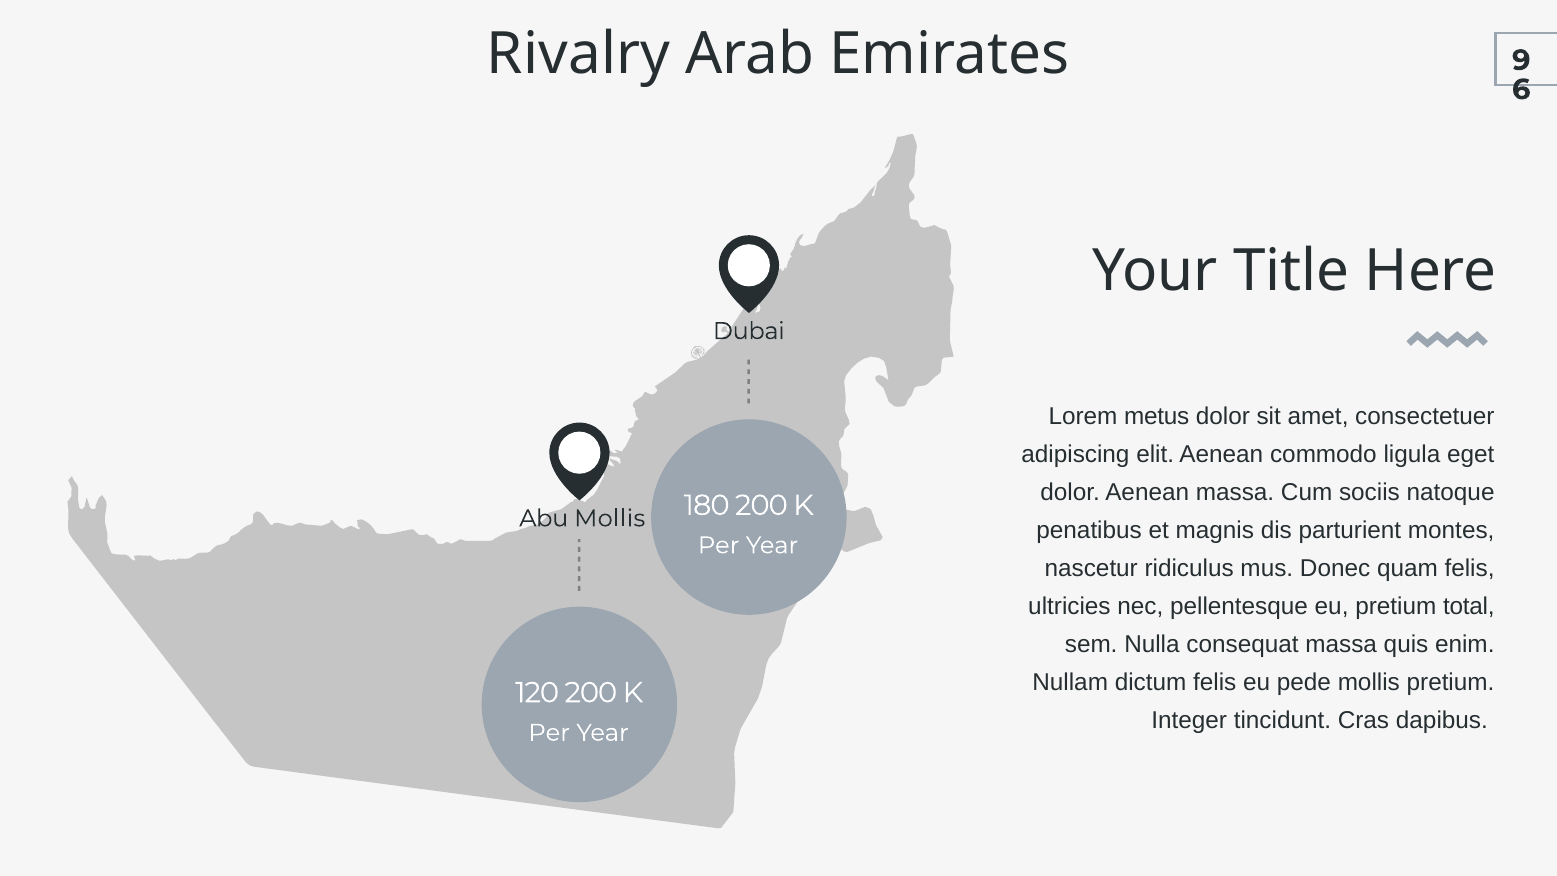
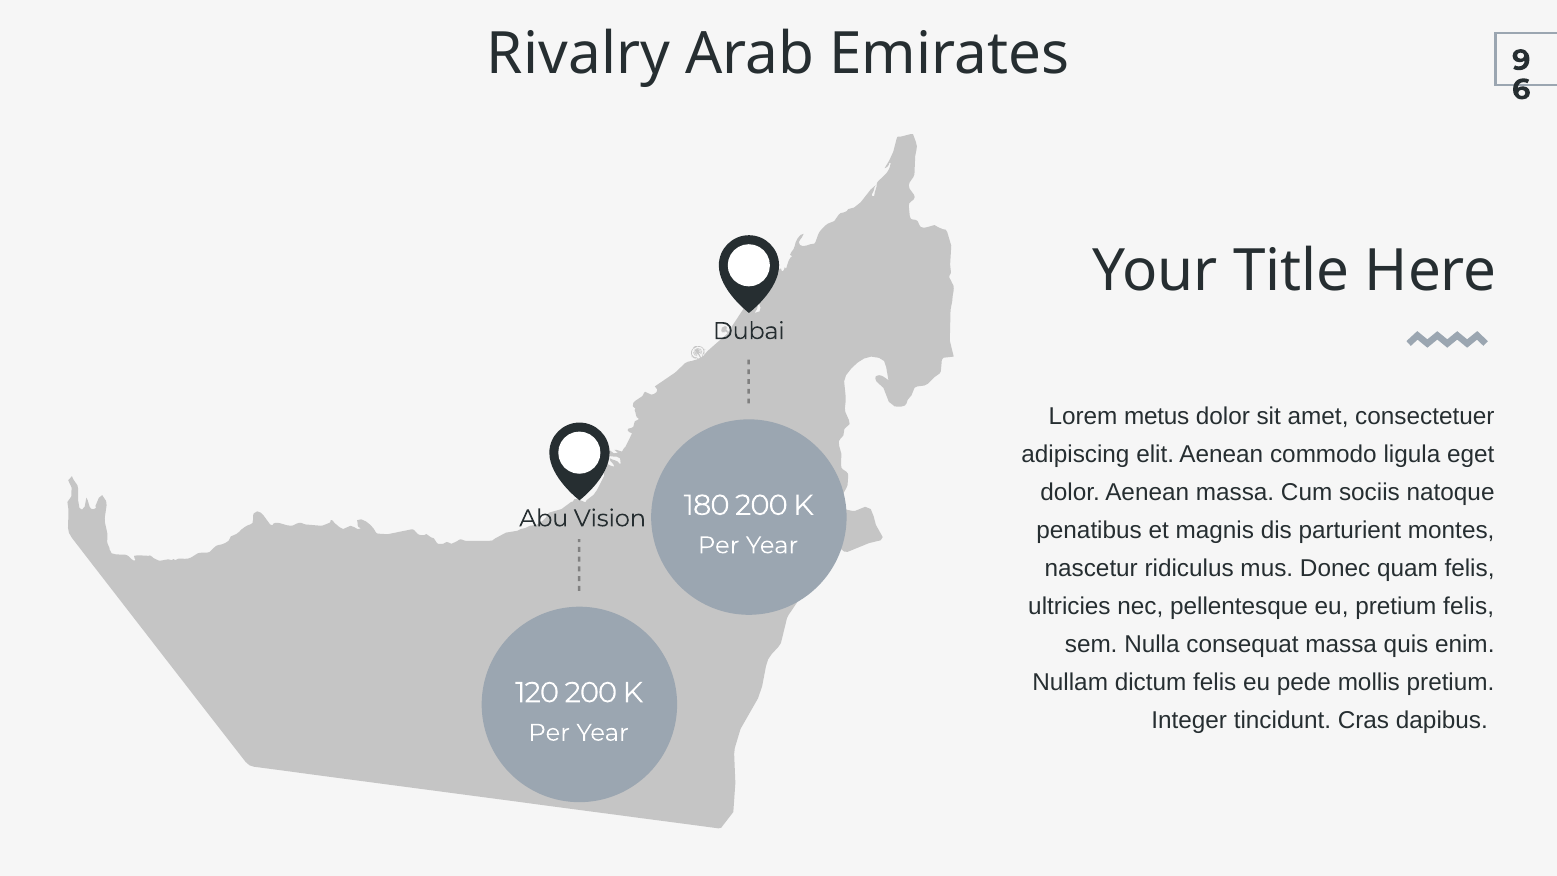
Abu Mollis: Mollis -> Vision
pretium total: total -> felis
